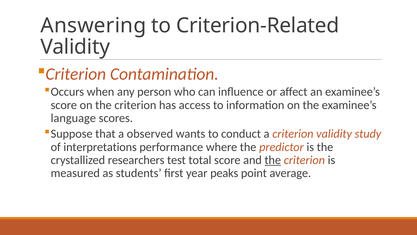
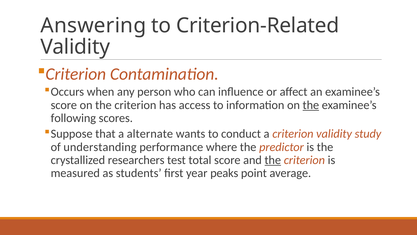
the at (311, 105) underline: none -> present
language: language -> following
observed: observed -> alternate
interpretations: interpretations -> understanding
